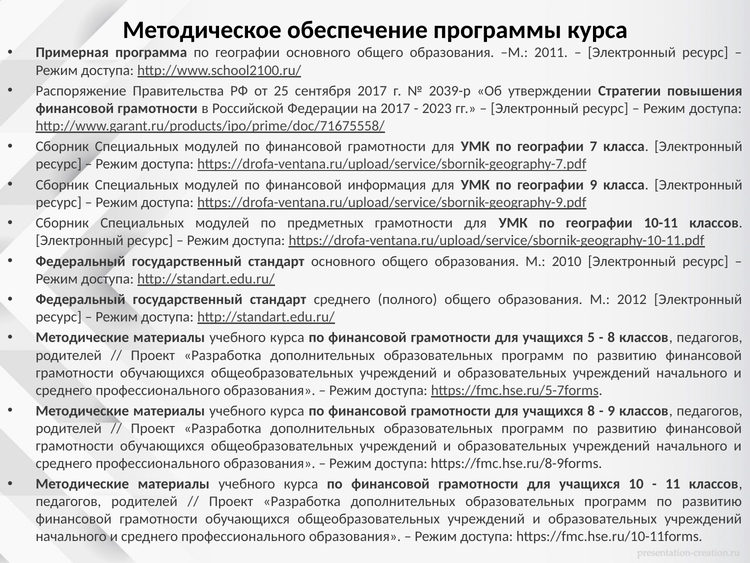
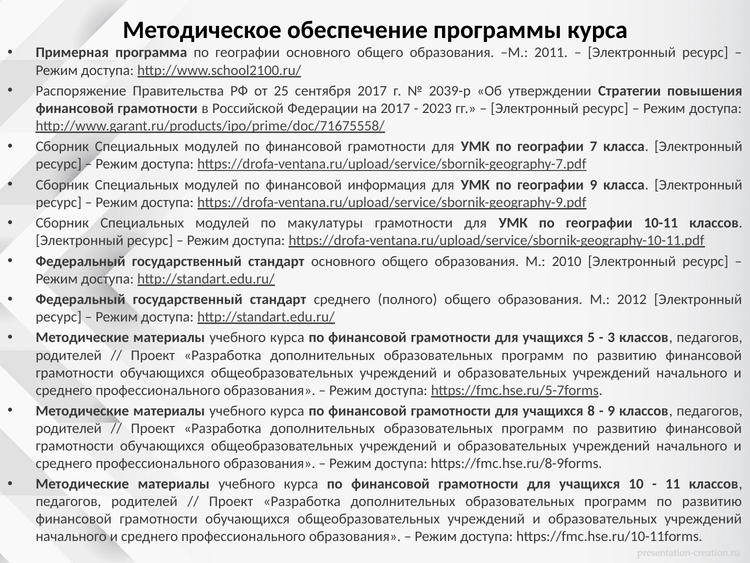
предметных: предметных -> макулатуры
8 at (611, 337): 8 -> 3
